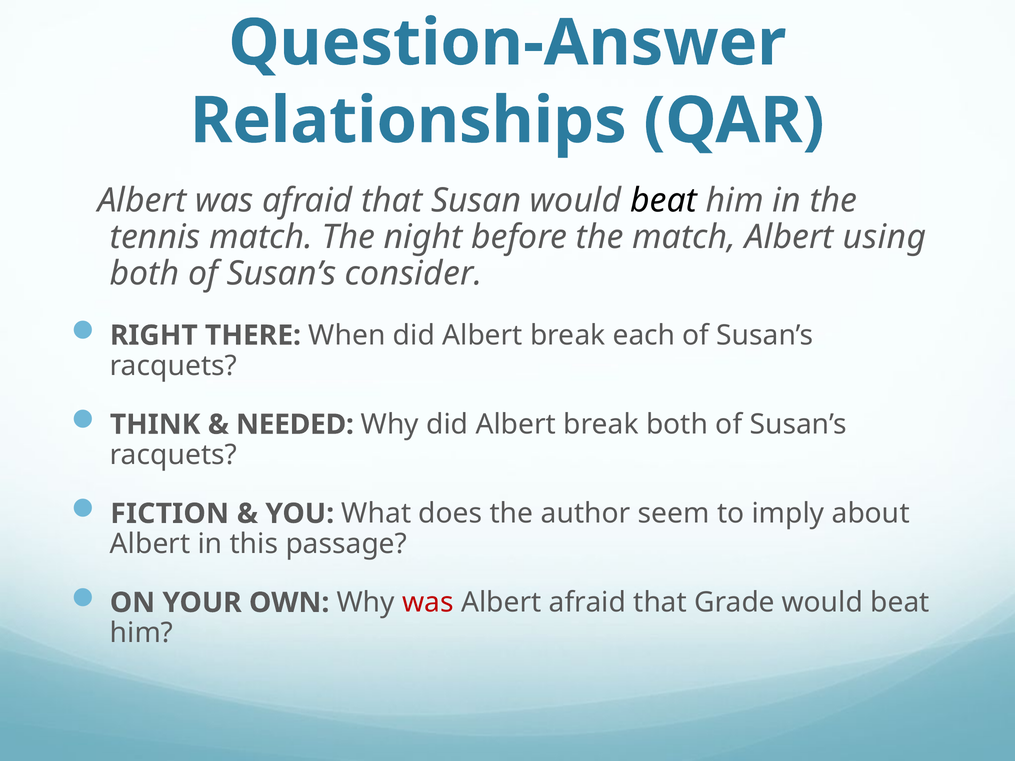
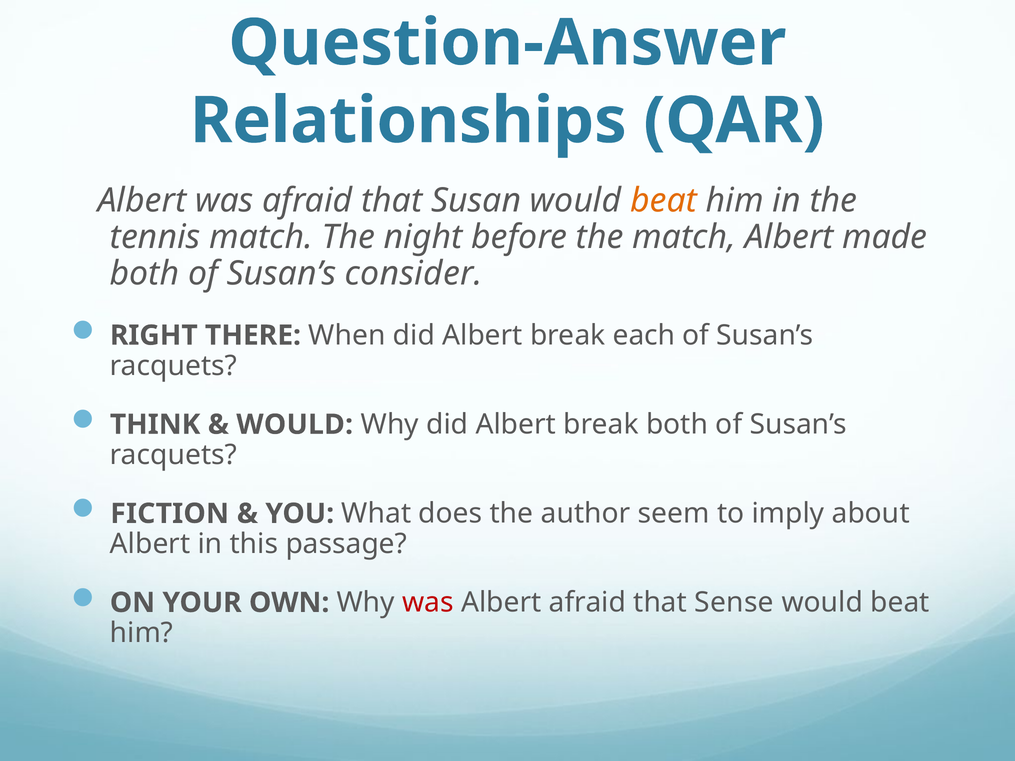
beat at (664, 201) colour: black -> orange
using: using -> made
NEEDED at (295, 425): NEEDED -> WOULD
Grade: Grade -> Sense
